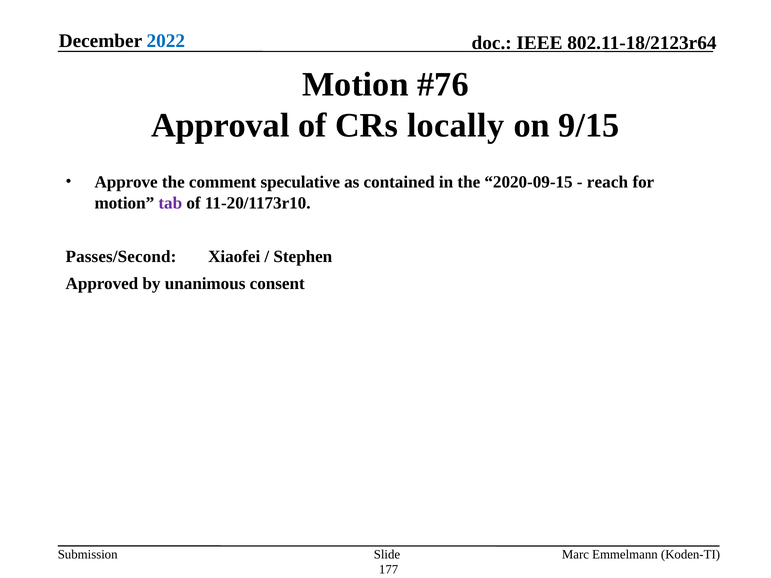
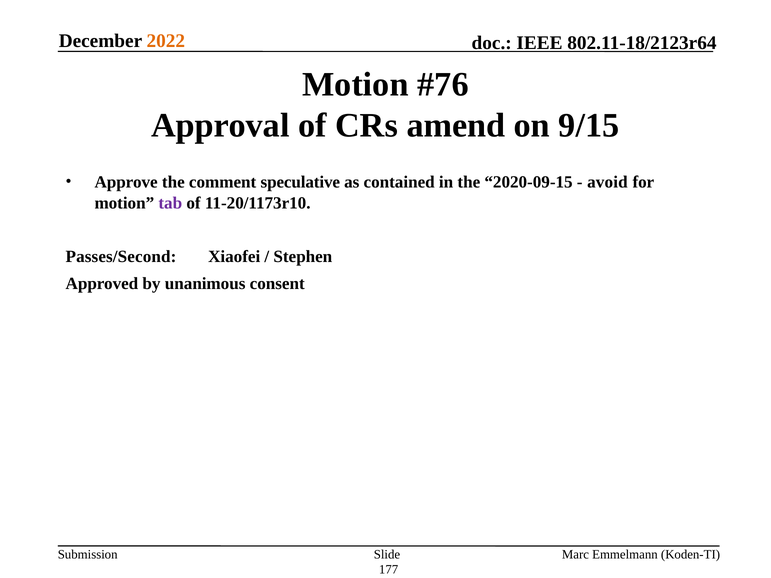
2022 colour: blue -> orange
locally: locally -> amend
reach: reach -> avoid
